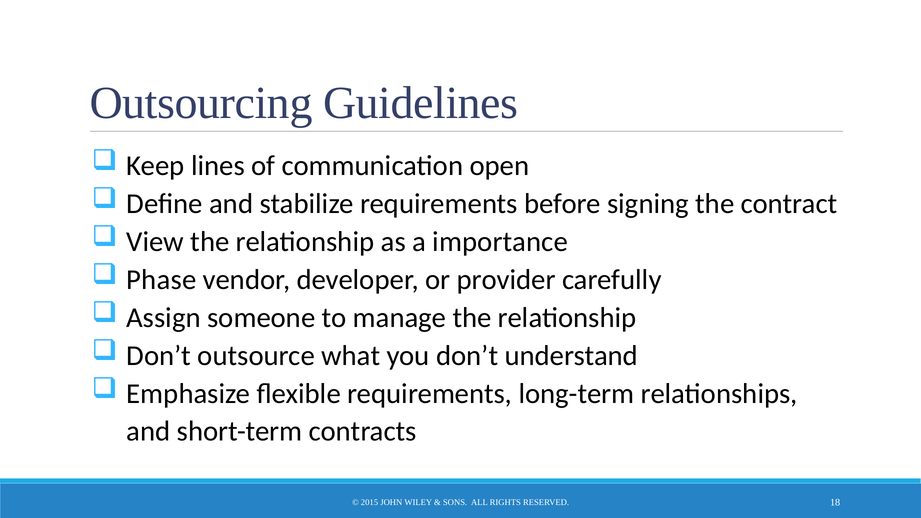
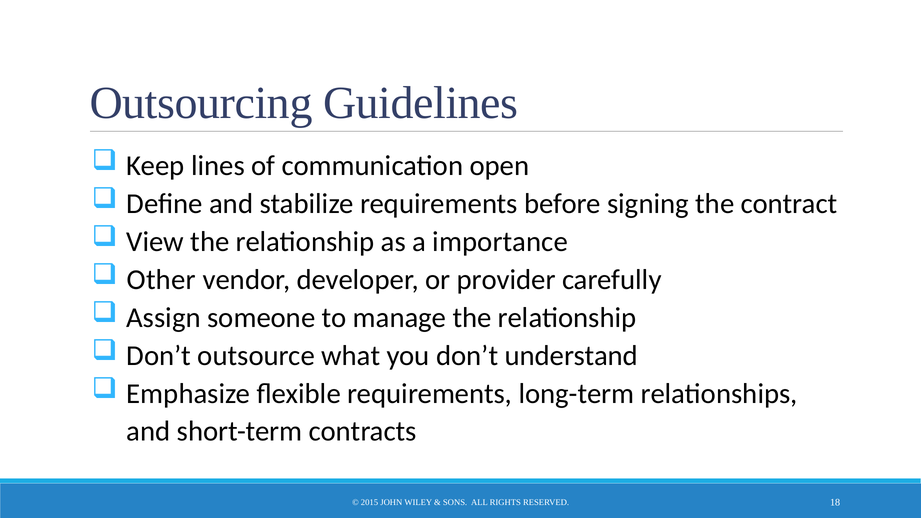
Phase: Phase -> Other
